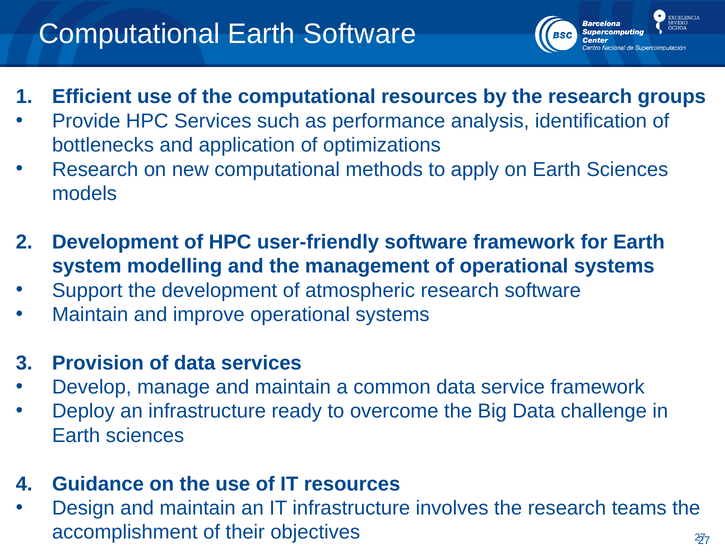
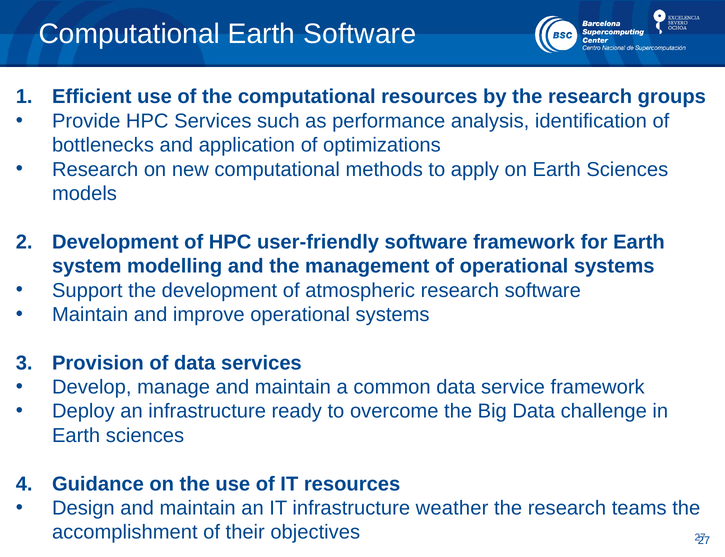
involves: involves -> weather
